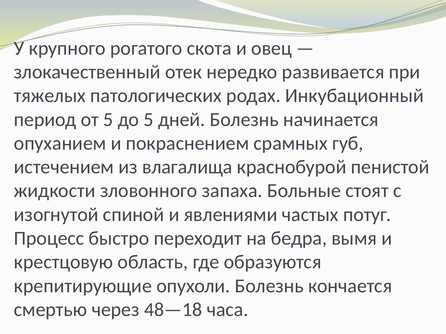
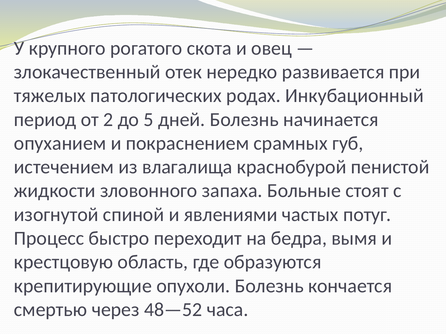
от 5: 5 -> 2
48—18: 48—18 -> 48—52
